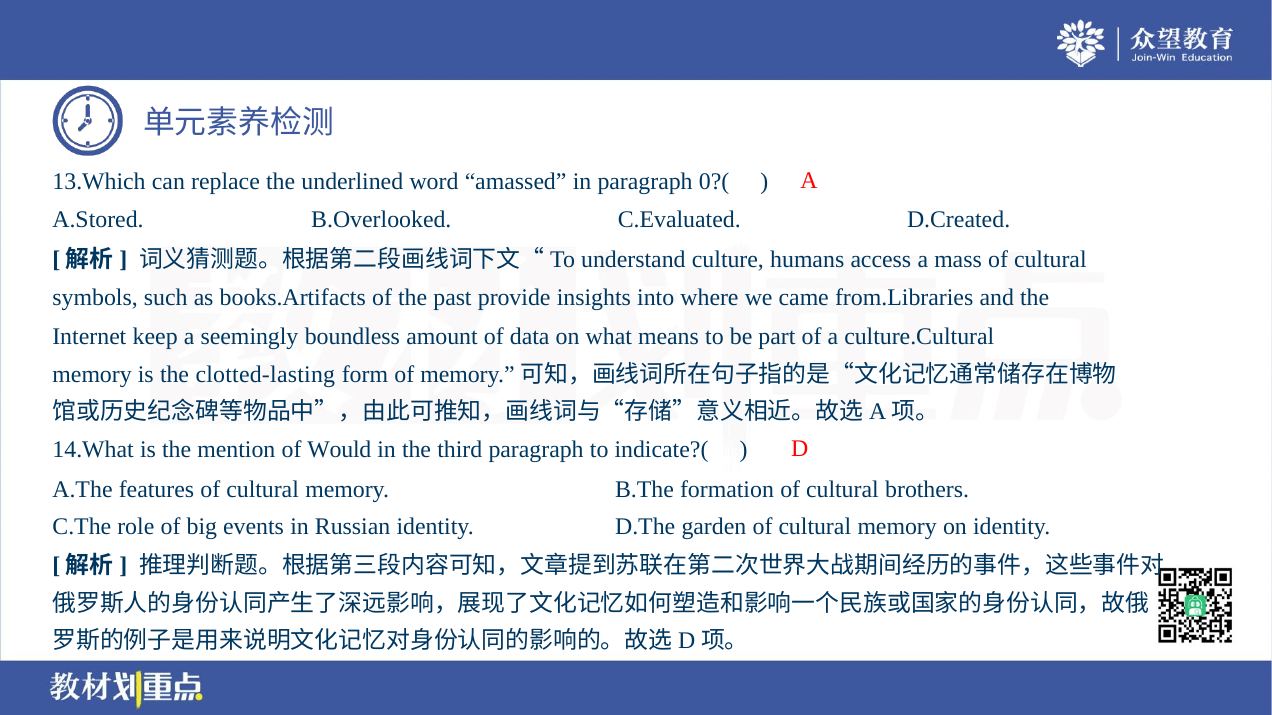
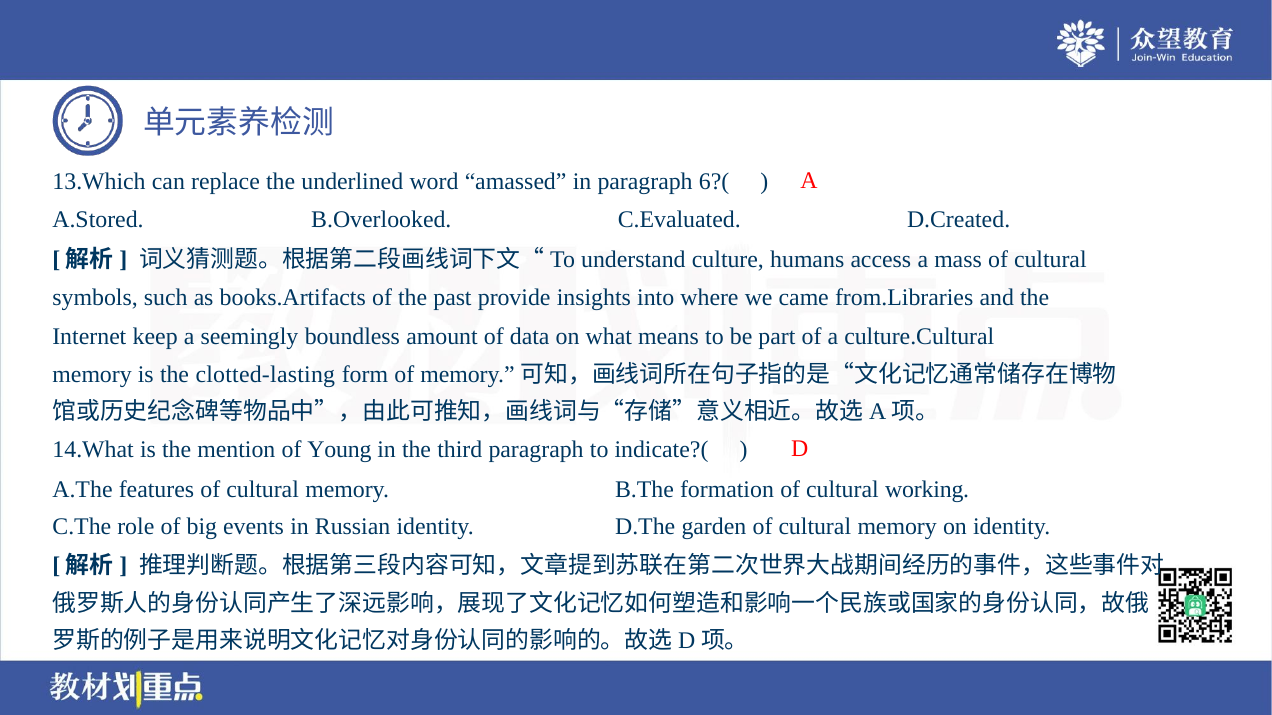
0?(: 0?( -> 6?(
Would: Would -> Young
brothers: brothers -> working
